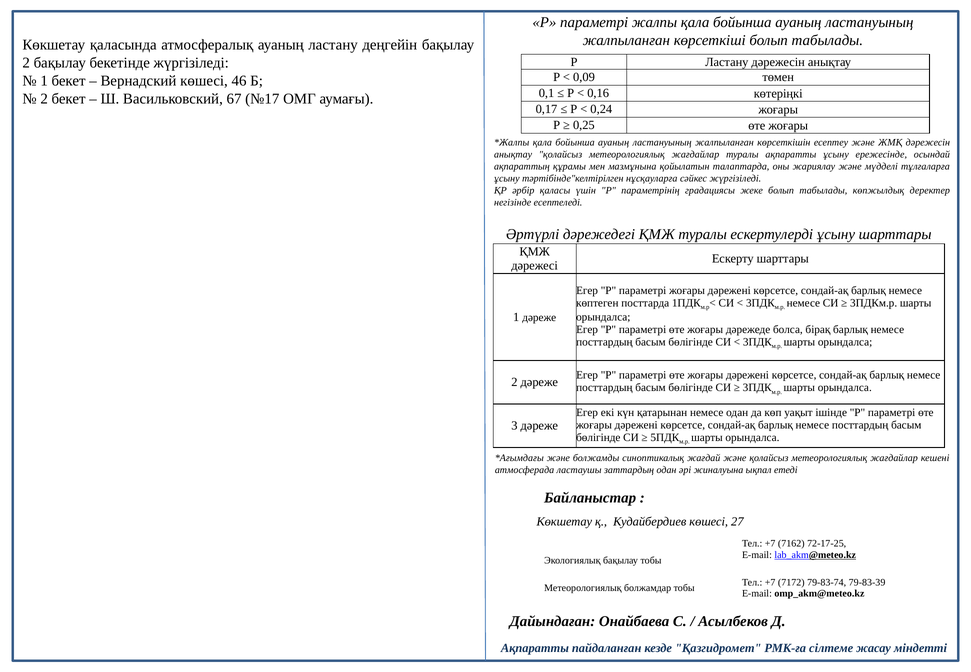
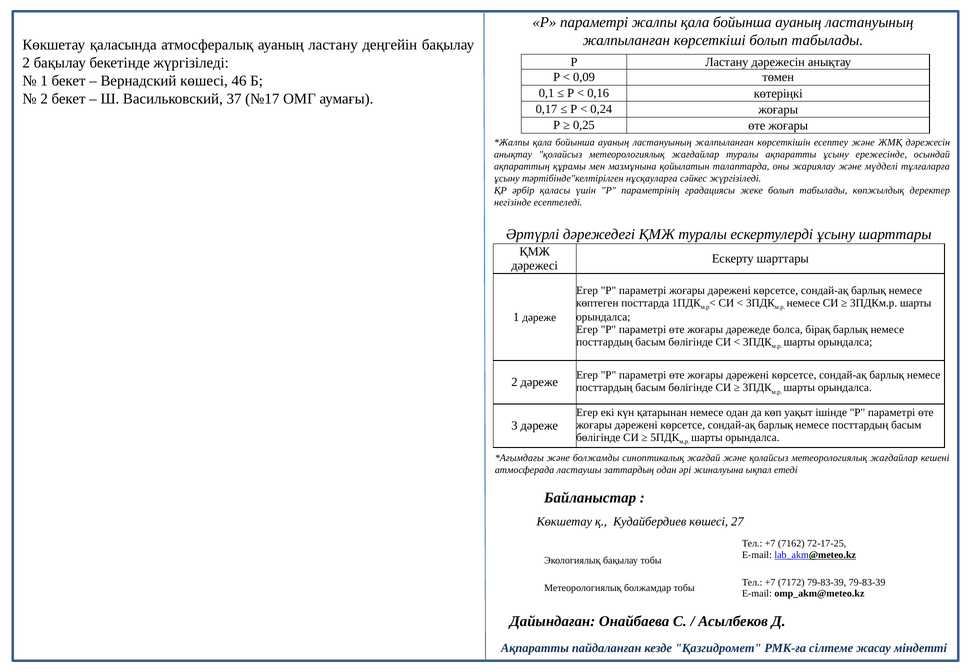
67: 67 -> 37
7172 79-83-74: 79-83-74 -> 79-83-39
